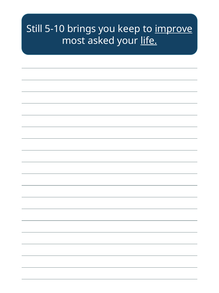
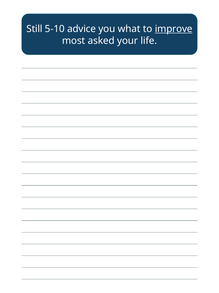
brings: brings -> advice
keep: keep -> what
life underline: present -> none
